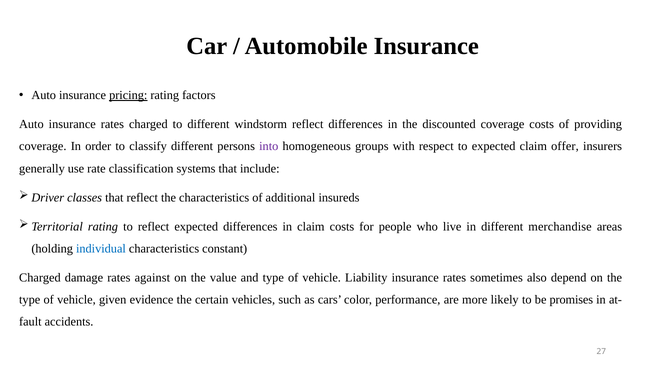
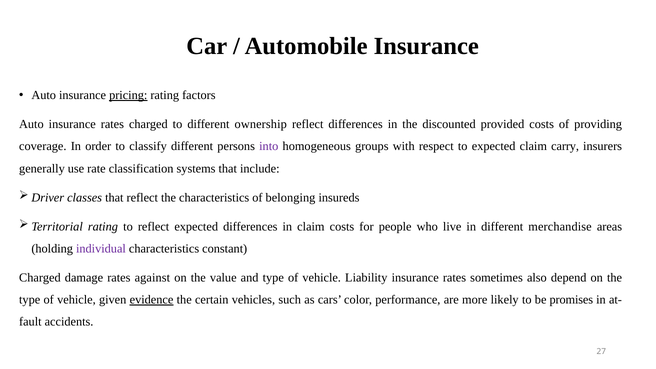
windstorm: windstorm -> ownership
discounted coverage: coverage -> provided
offer: offer -> carry
additional: additional -> belonging
individual colour: blue -> purple
evidence underline: none -> present
